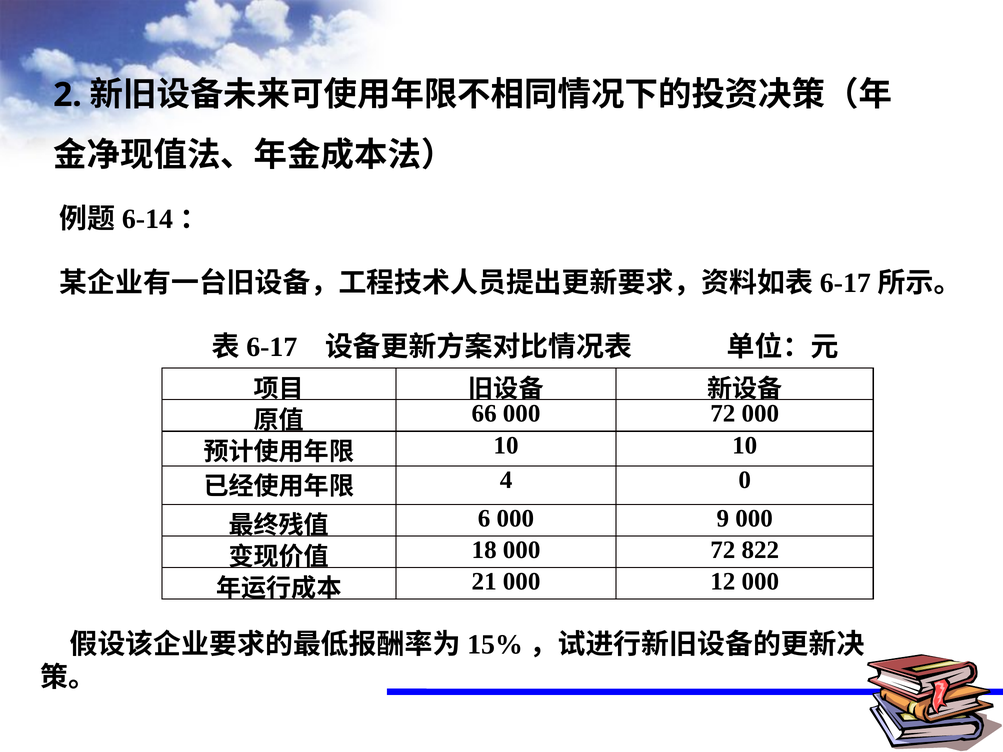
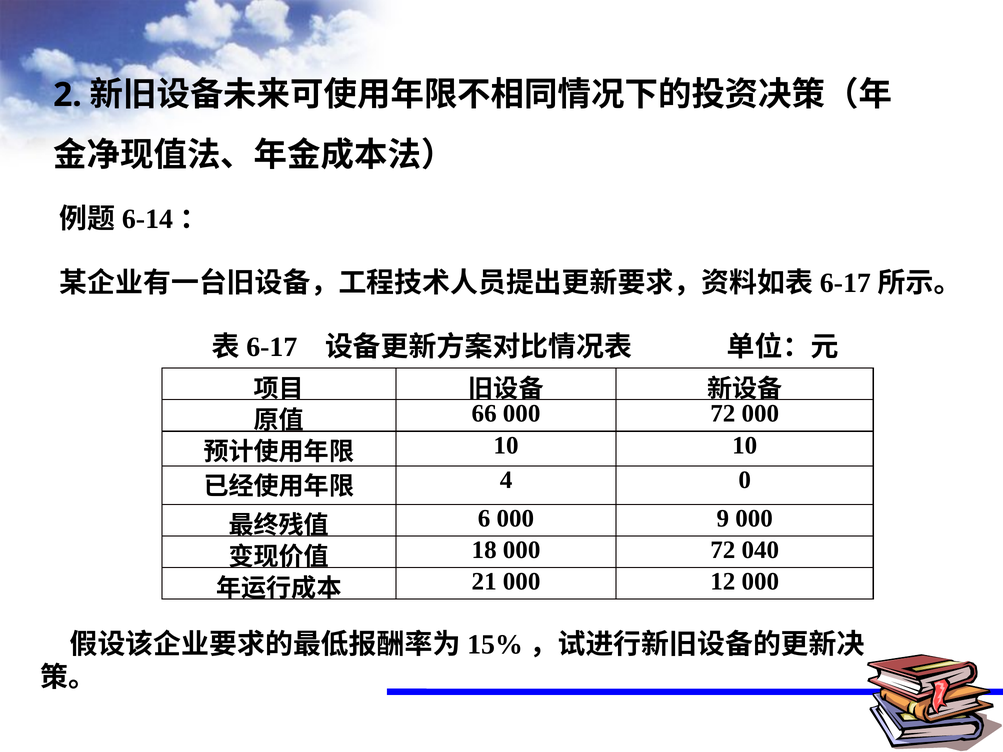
822: 822 -> 040
